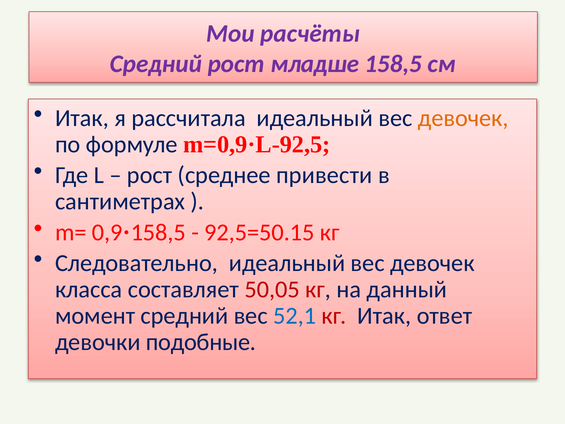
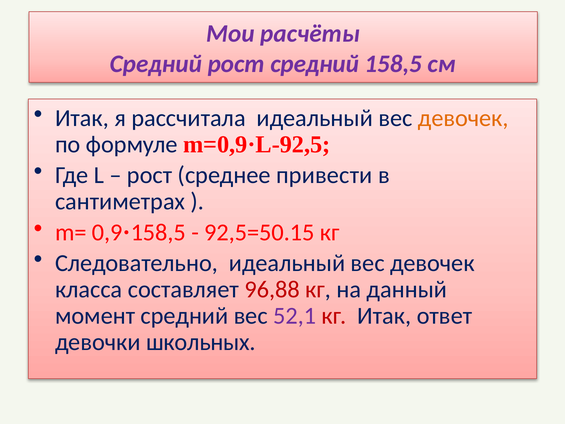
рост младше: младше -> средний
50,05: 50,05 -> 96,88
52,1 colour: blue -> purple
подобные: подобные -> школьных
